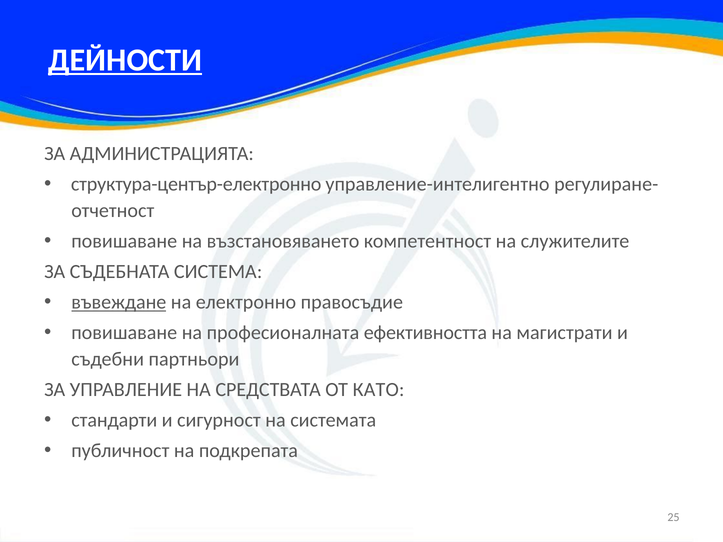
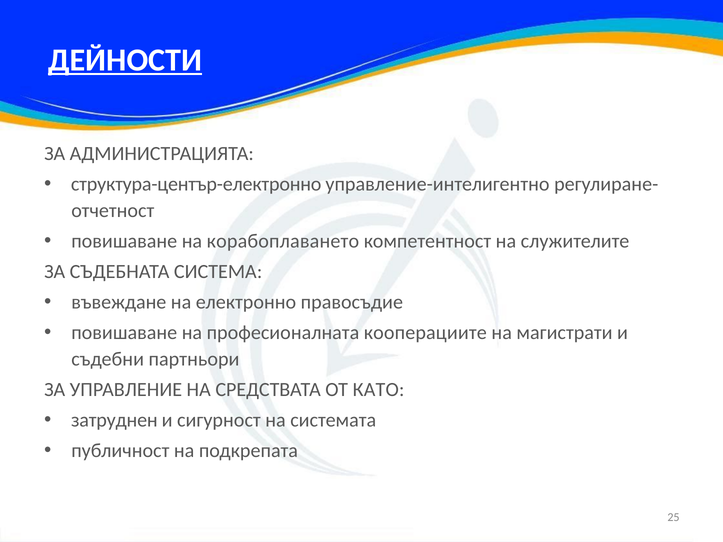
възстановяването: възстановяването -> корабоплаването
въвеждане underline: present -> none
ефективността: ефективността -> кооперациите
стандарти: стандарти -> затруднен
